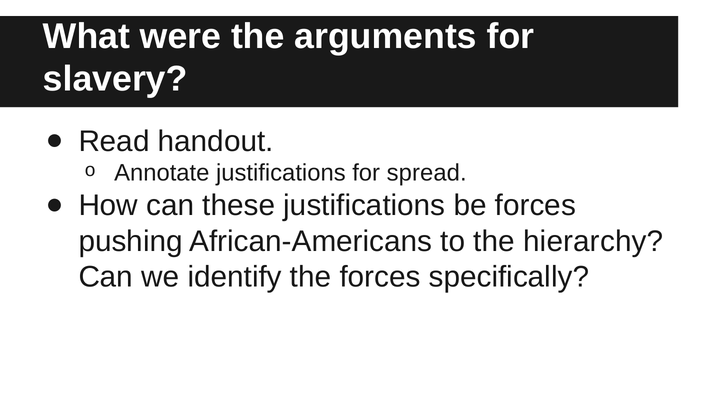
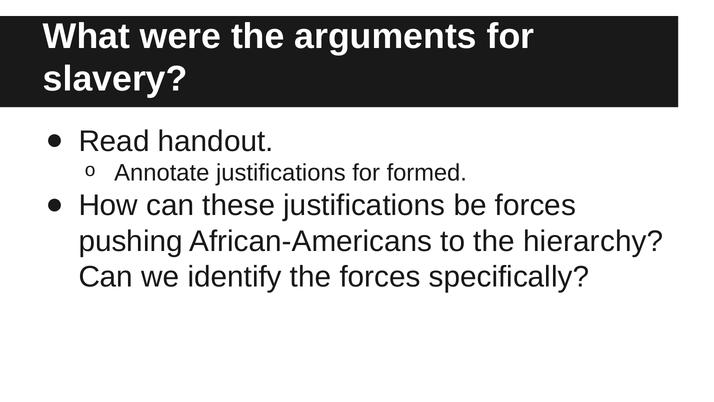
spread: spread -> formed
